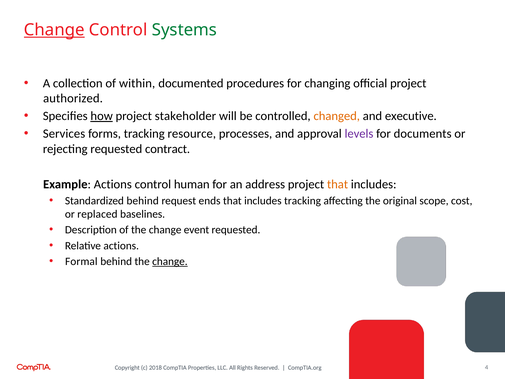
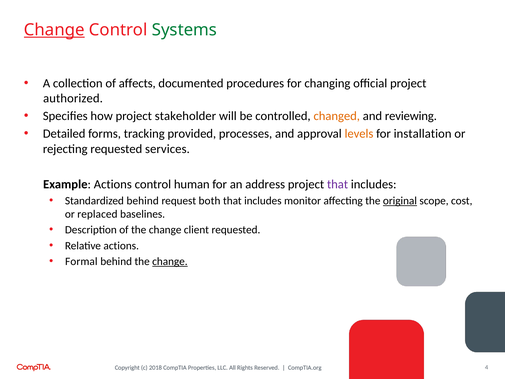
within: within -> affects
how underline: present -> none
executive: executive -> reviewing
Services: Services -> Detailed
resource: resource -> provided
levels colour: purple -> orange
documents: documents -> installation
contract: contract -> services
that at (338, 184) colour: orange -> purple
ends: ends -> both
includes tracking: tracking -> monitor
original underline: none -> present
event: event -> client
